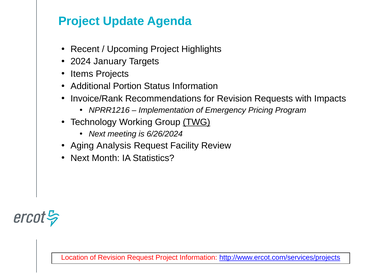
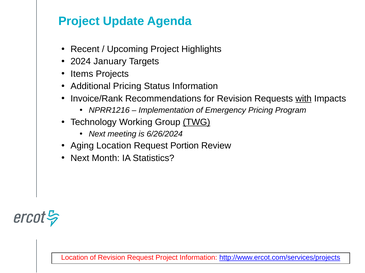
Additional Portion: Portion -> Pricing
with underline: none -> present
Aging Analysis: Analysis -> Location
Facility: Facility -> Portion
